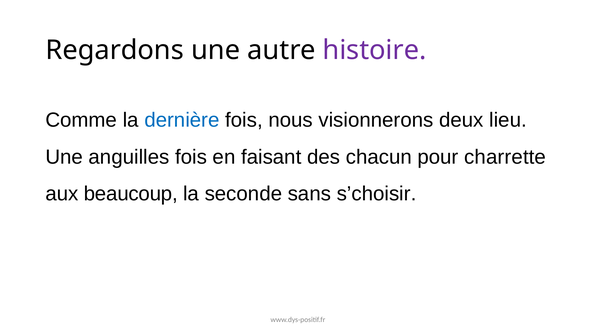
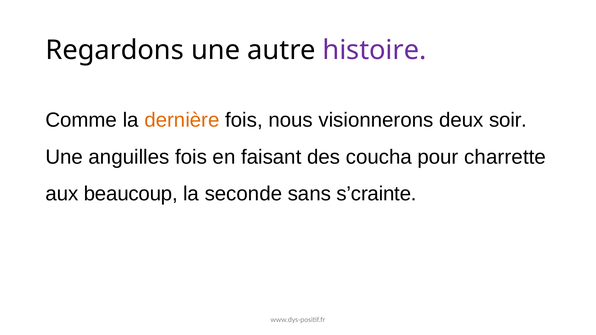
dernière colour: blue -> orange
lieu: lieu -> soir
chacun: chacun -> coucha
s’choisir: s’choisir -> s’crainte
